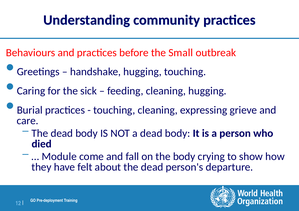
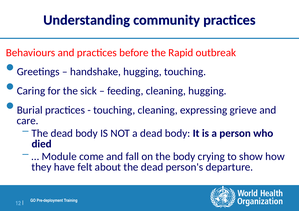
Small: Small -> Rapid
